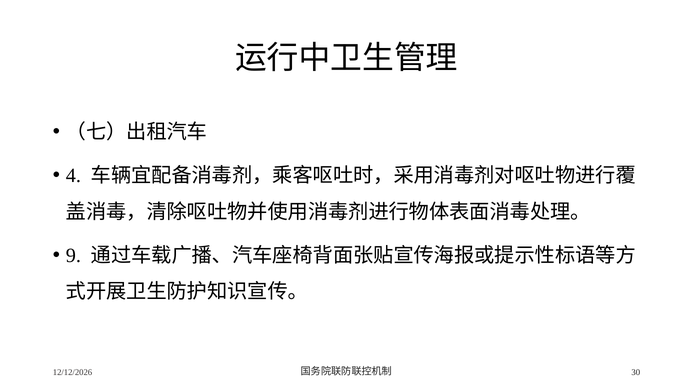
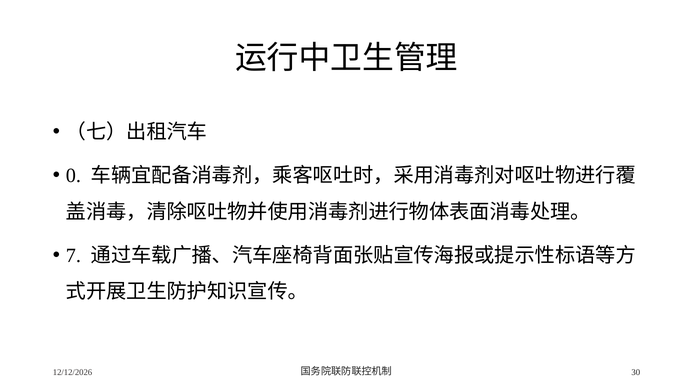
4: 4 -> 0
9: 9 -> 7
